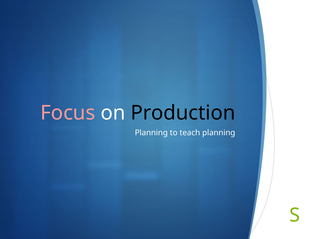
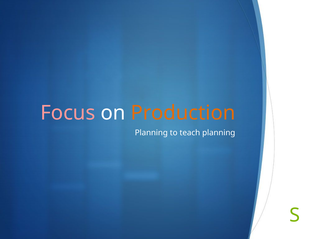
Production colour: black -> orange
